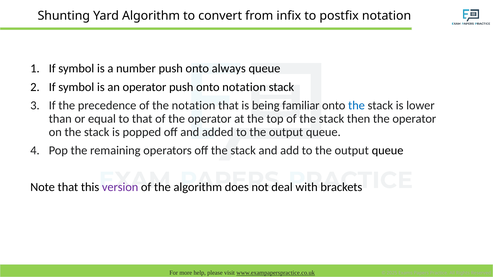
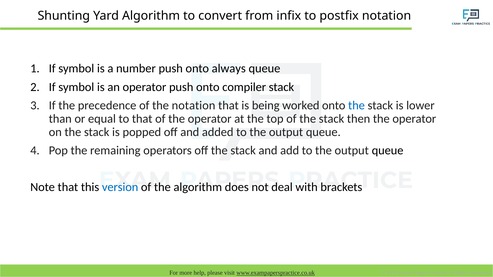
onto notation: notation -> compiler
familiar: familiar -> worked
version colour: purple -> blue
